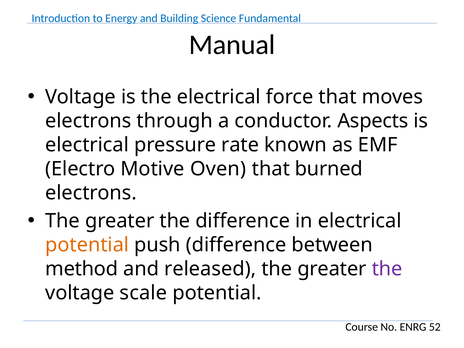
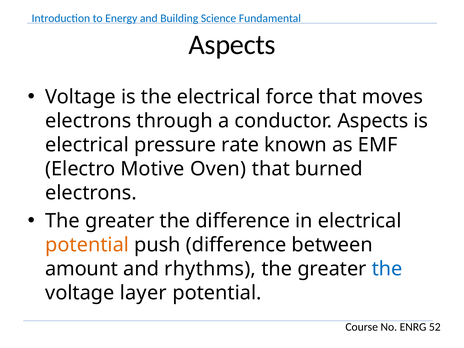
Manual at (232, 45): Manual -> Aspects
method: method -> amount
released: released -> rhythms
the at (387, 269) colour: purple -> blue
scale: scale -> layer
